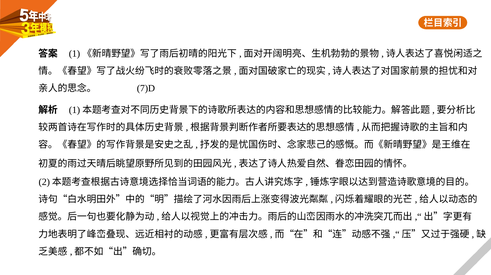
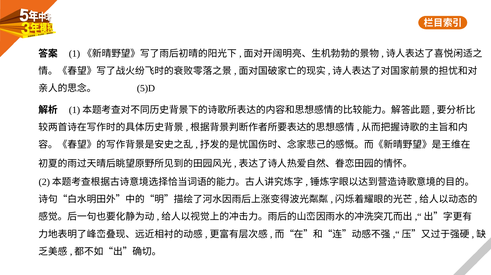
7)D: 7)D -> 5)D
